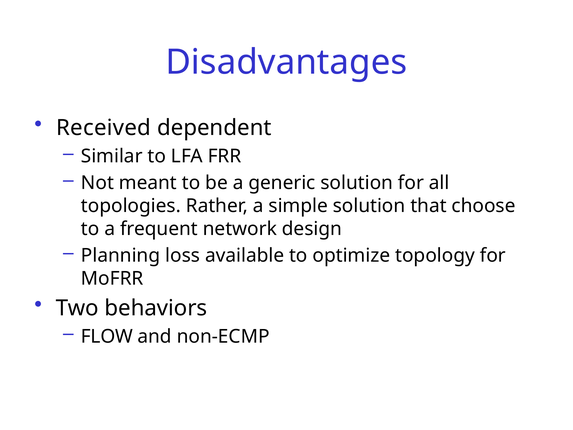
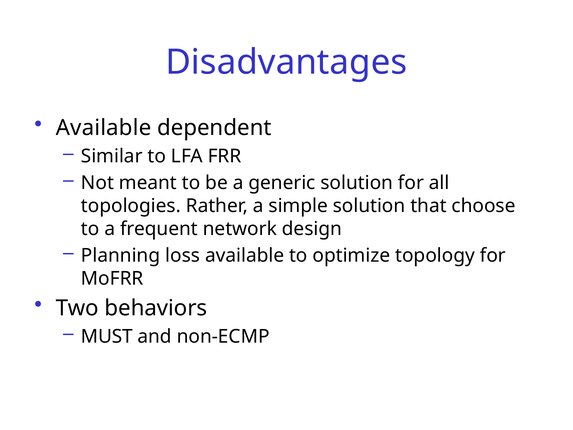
Received at (104, 128): Received -> Available
FLOW: FLOW -> MUST
